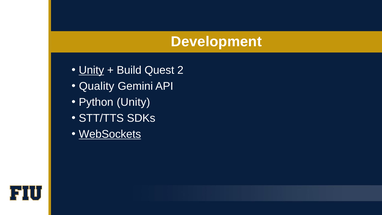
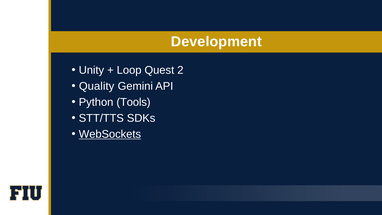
Unity at (91, 70) underline: present -> none
Build: Build -> Loop
Python Unity: Unity -> Tools
